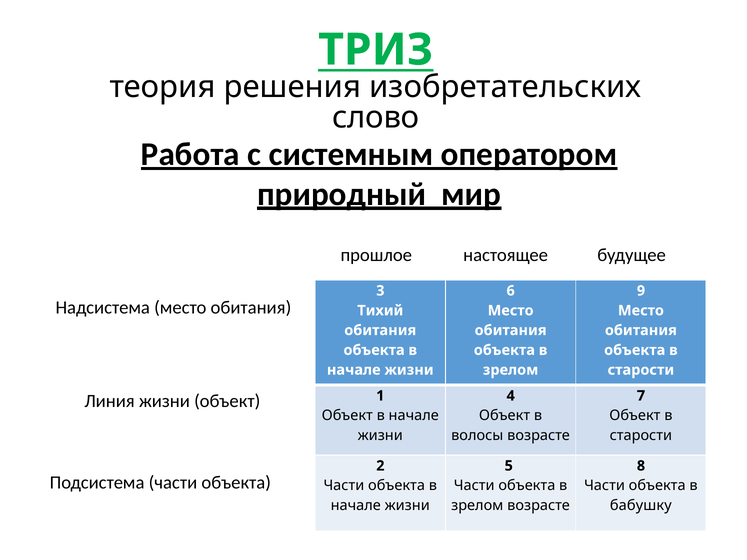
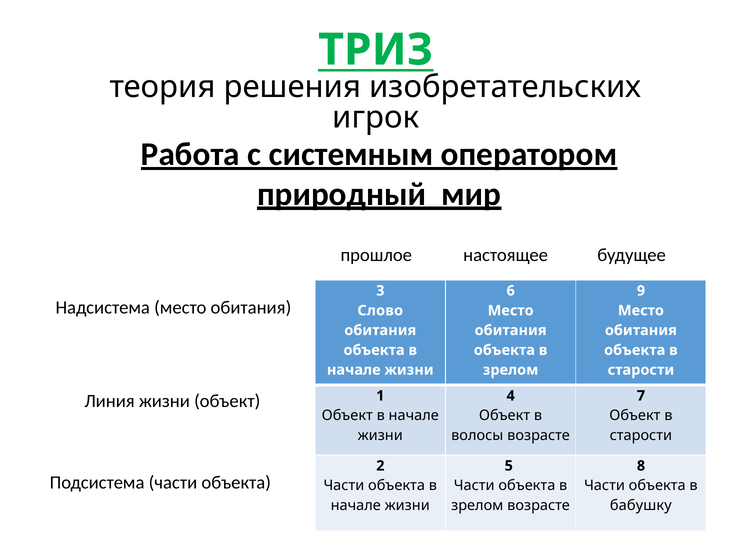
слово: слово -> игрок
Тихий: Тихий -> Слово
